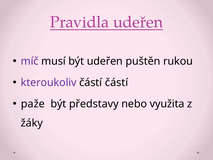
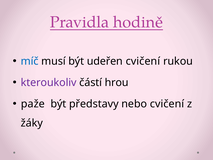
Pravidla udeřen: udeřen -> hodině
míč colour: purple -> blue
udeřen puštěn: puštěn -> cvičení
částí částí: částí -> hrou
nebo využita: využita -> cvičení
